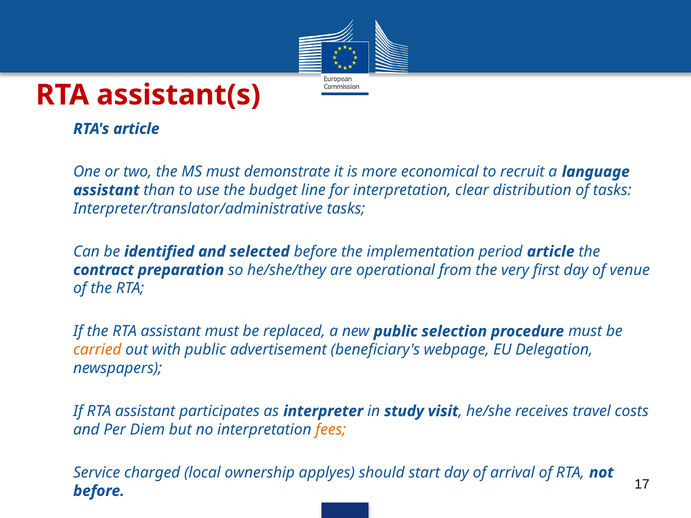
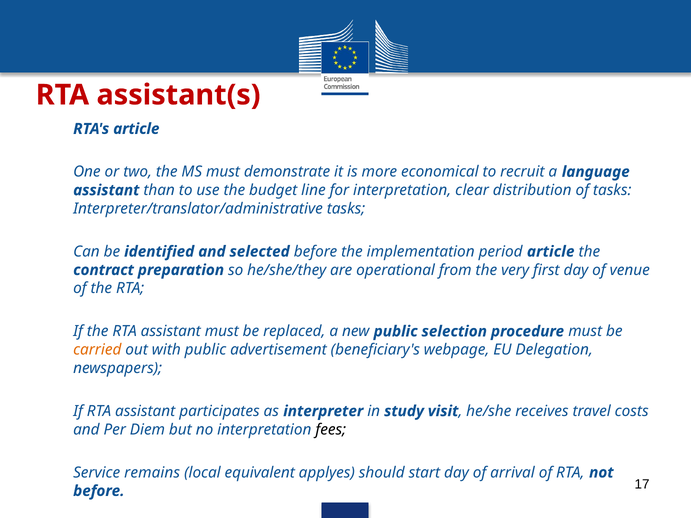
fees colour: orange -> black
charged: charged -> remains
ownership: ownership -> equivalent
